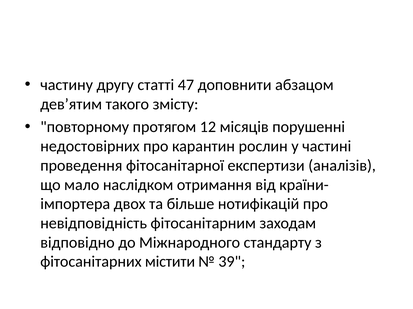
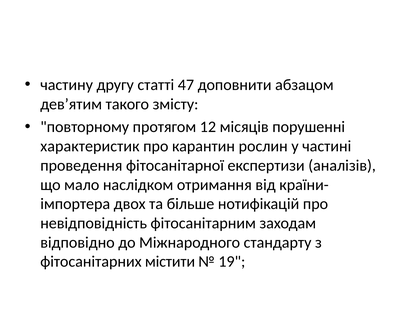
недостовірних: недостовірних -> характеристик
39: 39 -> 19
